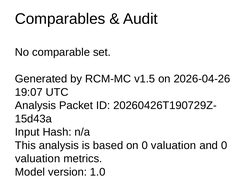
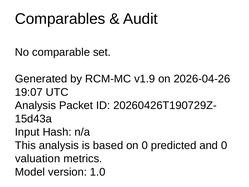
v1.5: v1.5 -> v1.9
on 0 valuation: valuation -> predicted
